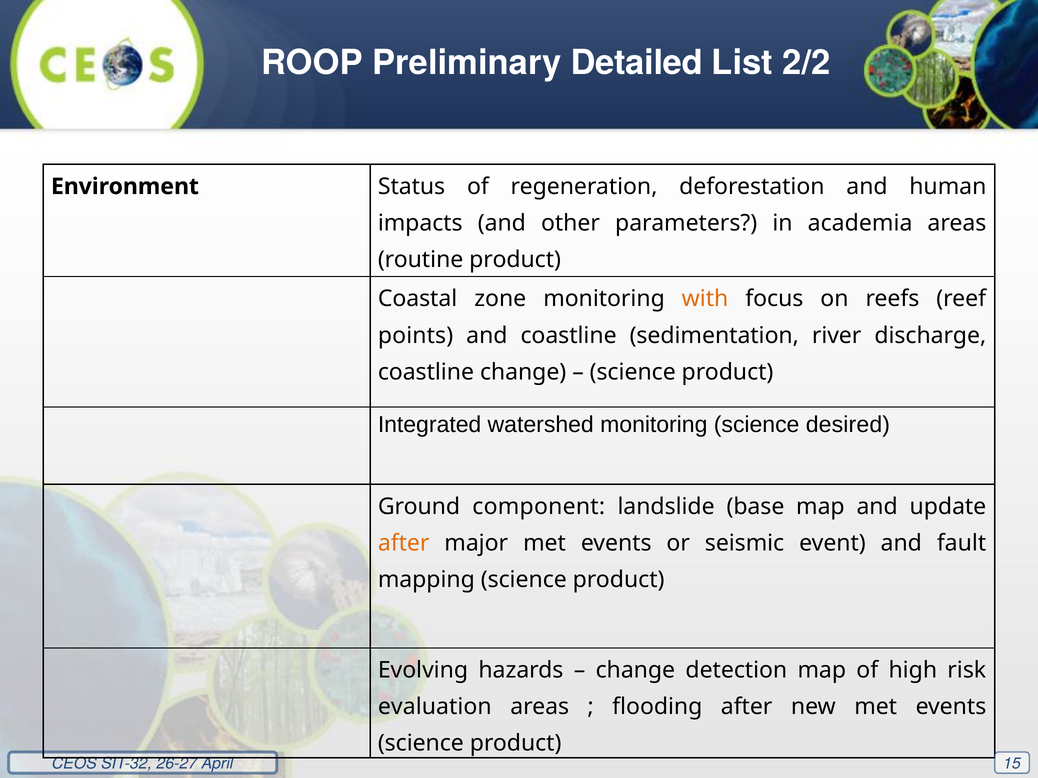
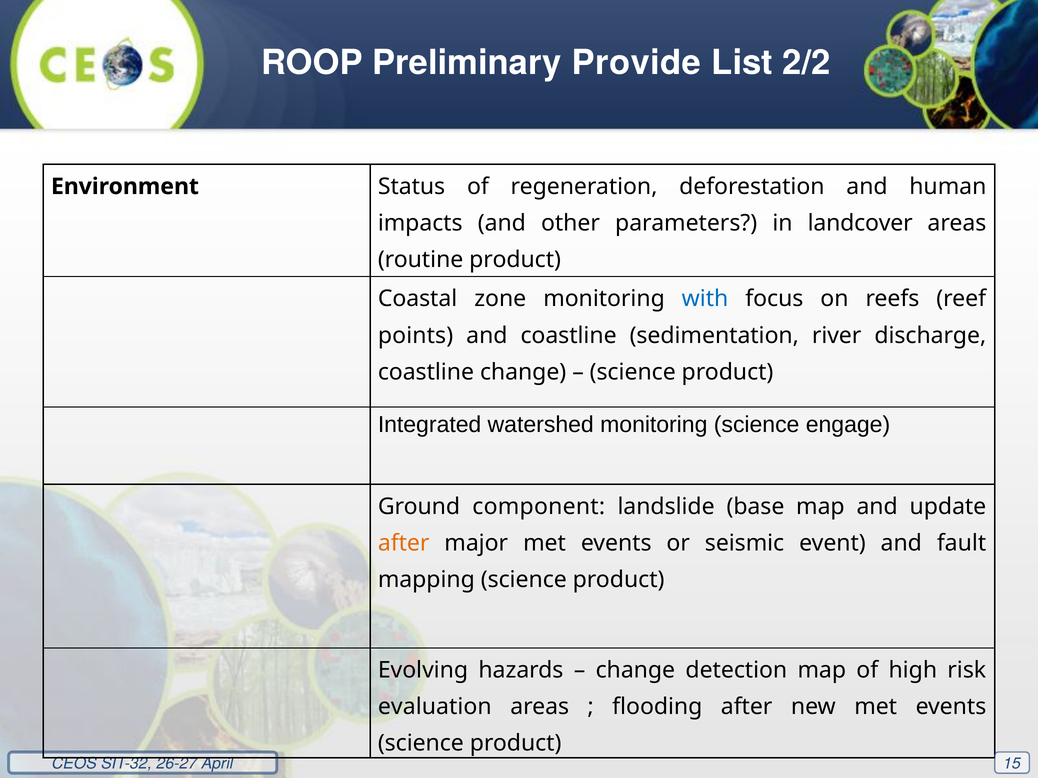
Detailed: Detailed -> Provide
academia: academia -> landcover
with colour: orange -> blue
desired: desired -> engage
